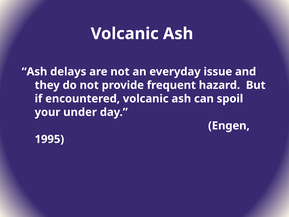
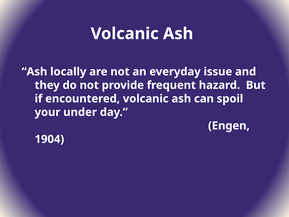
delays: delays -> locally
1995: 1995 -> 1904
